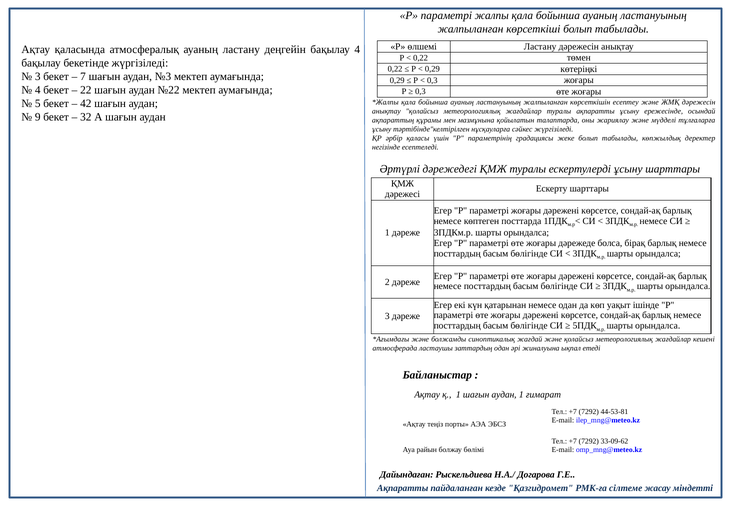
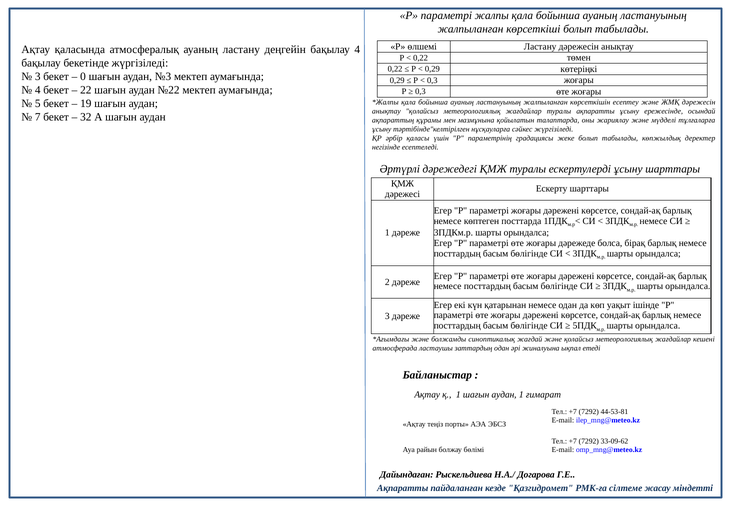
7: 7 -> 0
42: 42 -> 19
9: 9 -> 7
